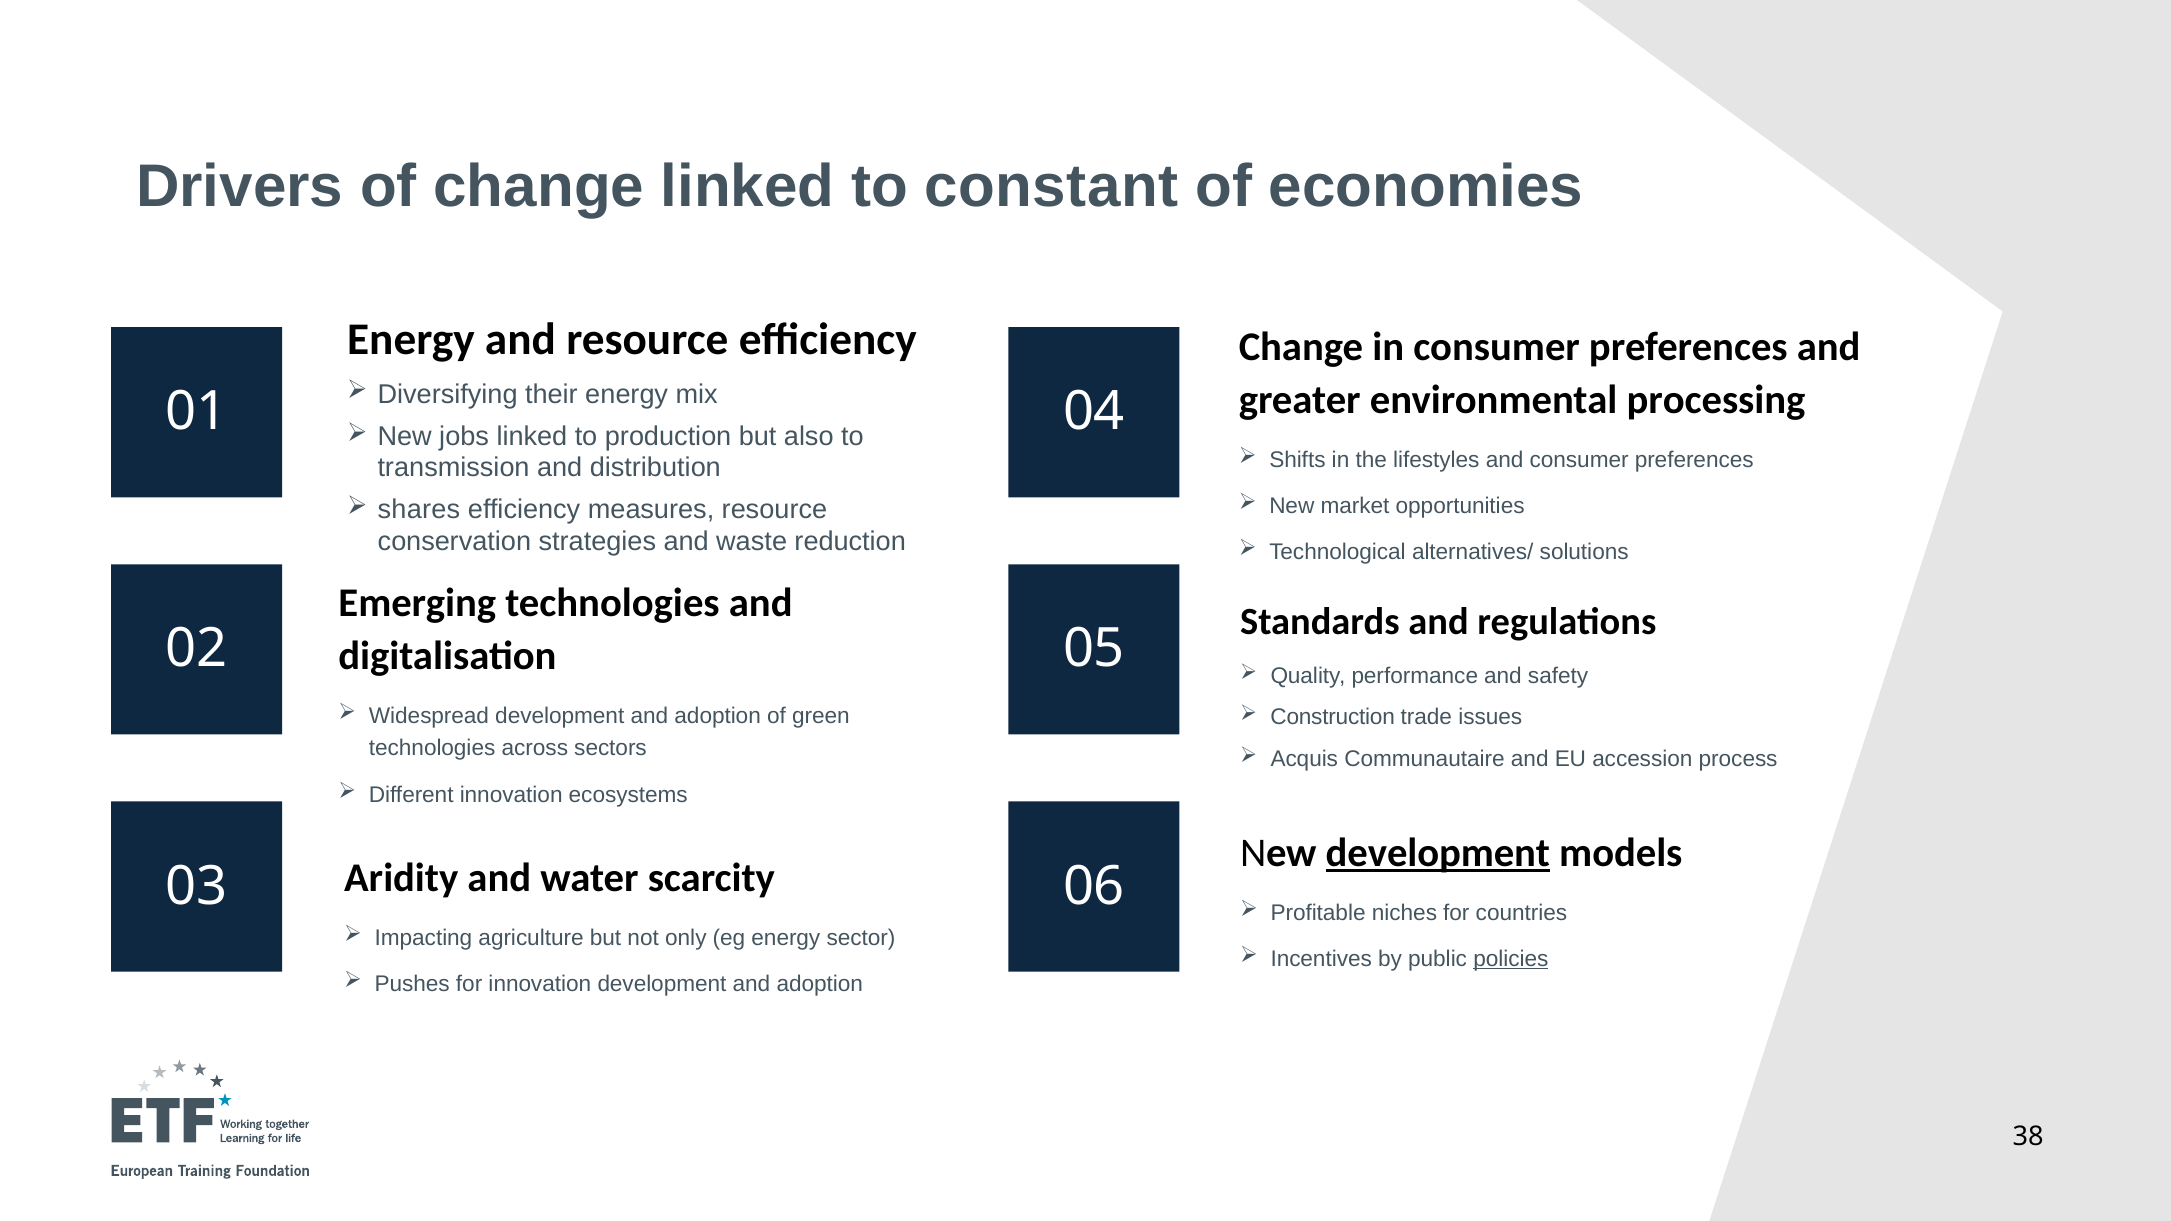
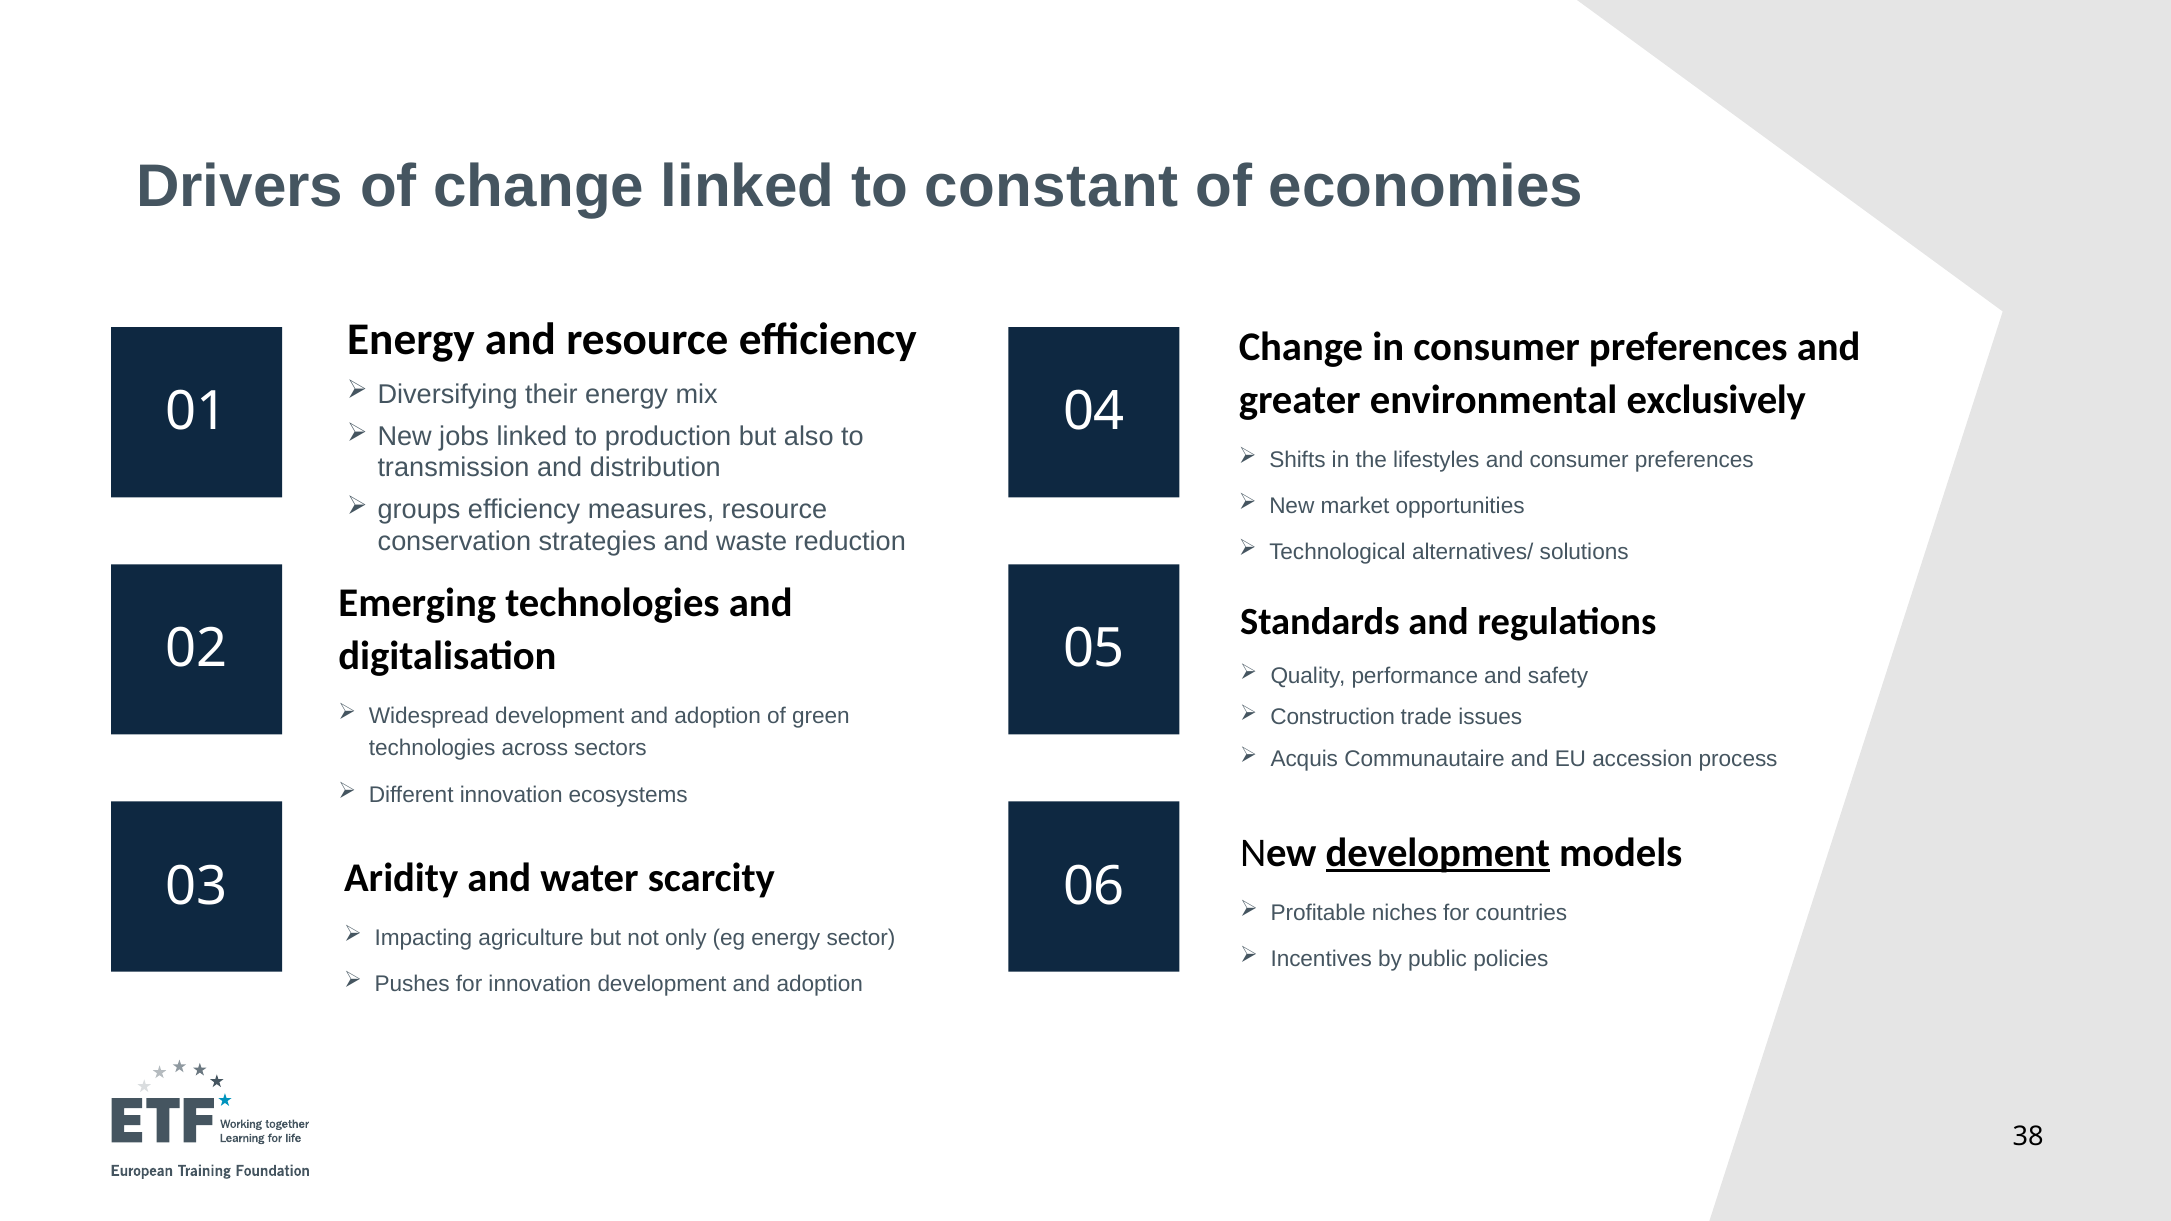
processing: processing -> exclusively
shares: shares -> groups
policies underline: present -> none
